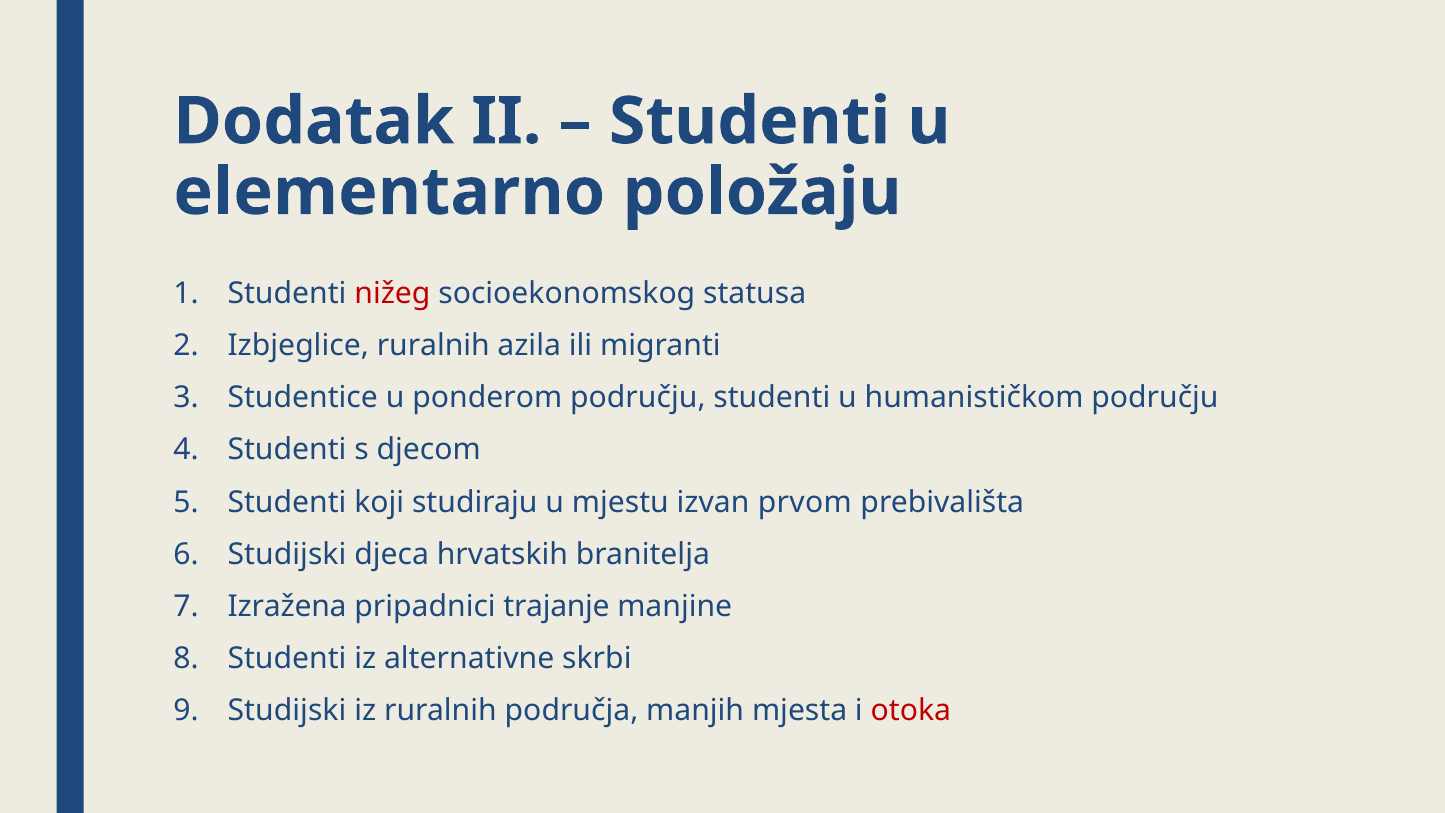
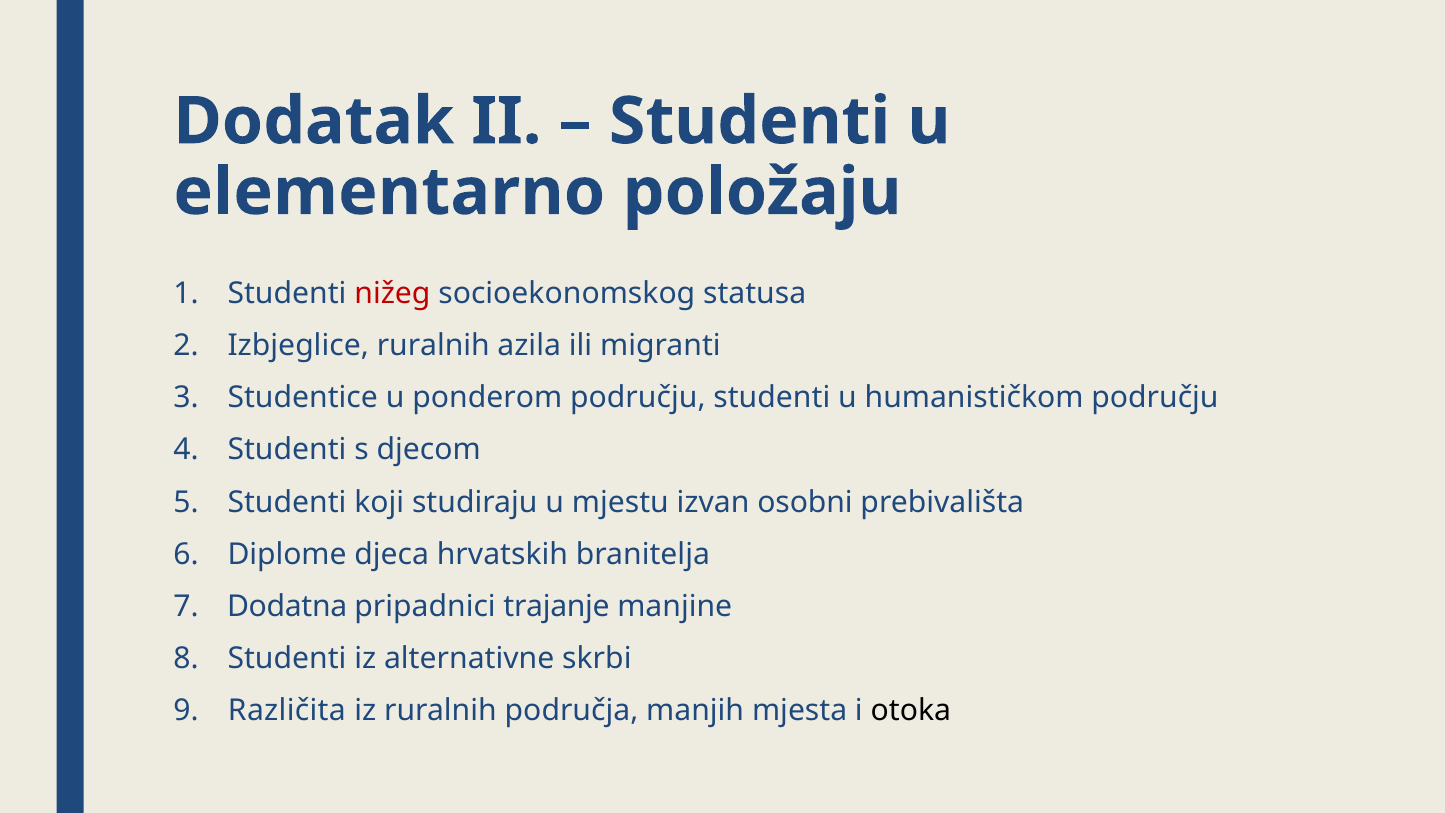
prvom: prvom -> osobni
Studijski at (287, 554): Studijski -> Diplome
Izražena: Izražena -> Dodatna
Studijski at (287, 710): Studijski -> Različita
otoka colour: red -> black
